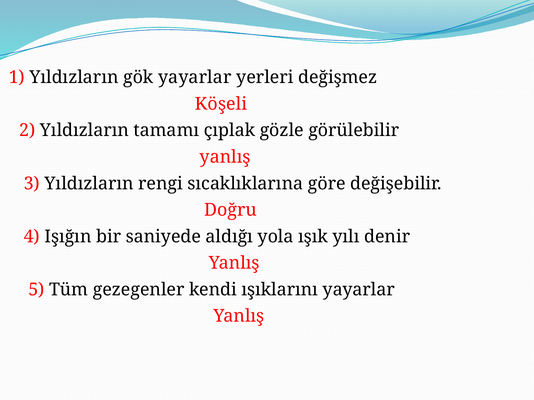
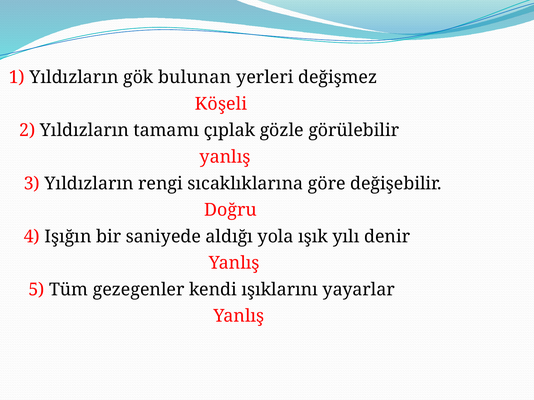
gök yayarlar: yayarlar -> bulunan
